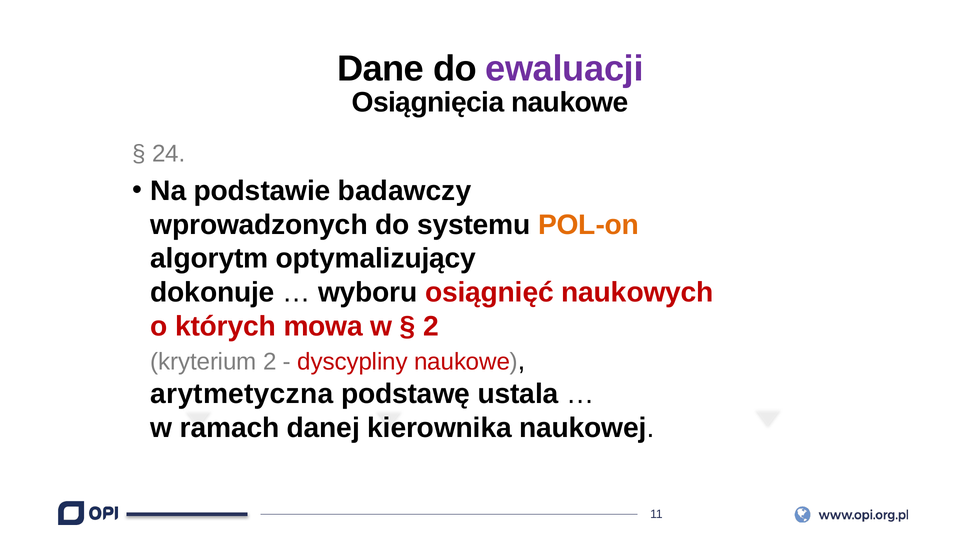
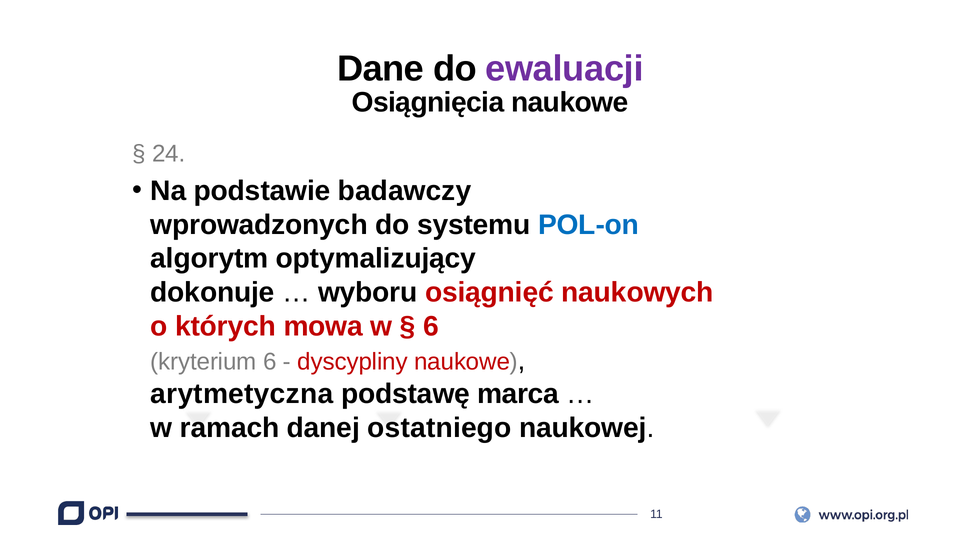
POL-on colour: orange -> blue
2 at (431, 326): 2 -> 6
kryterium 2: 2 -> 6
ustala: ustala -> marca
kierownika: kierownika -> ostatniego
